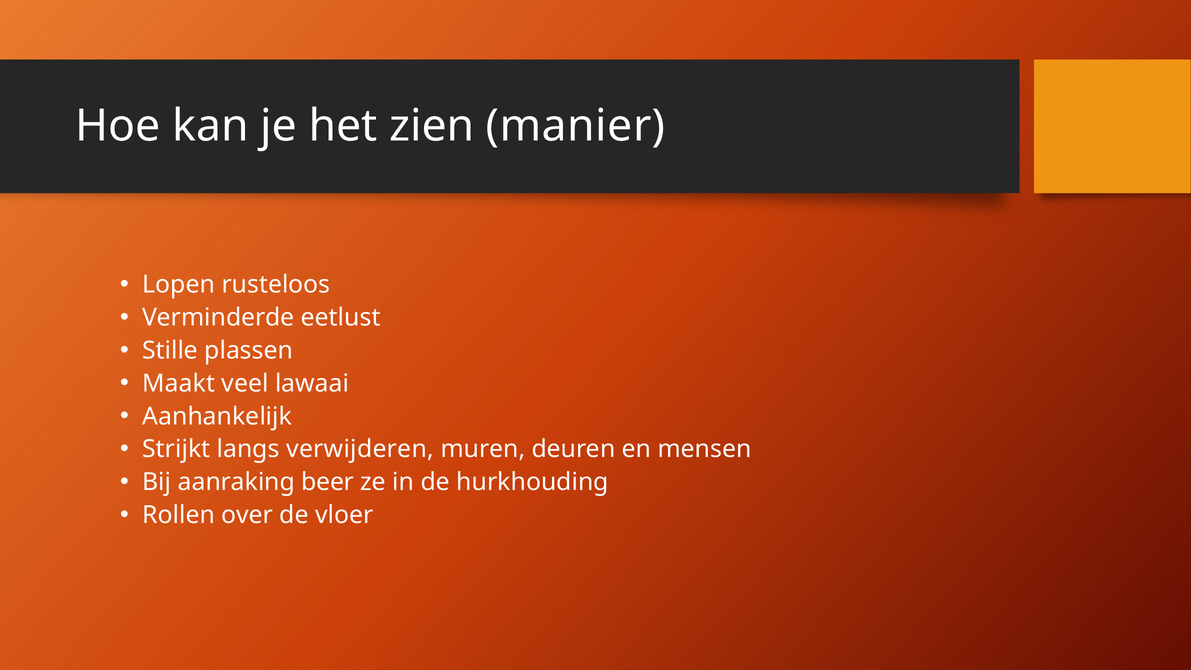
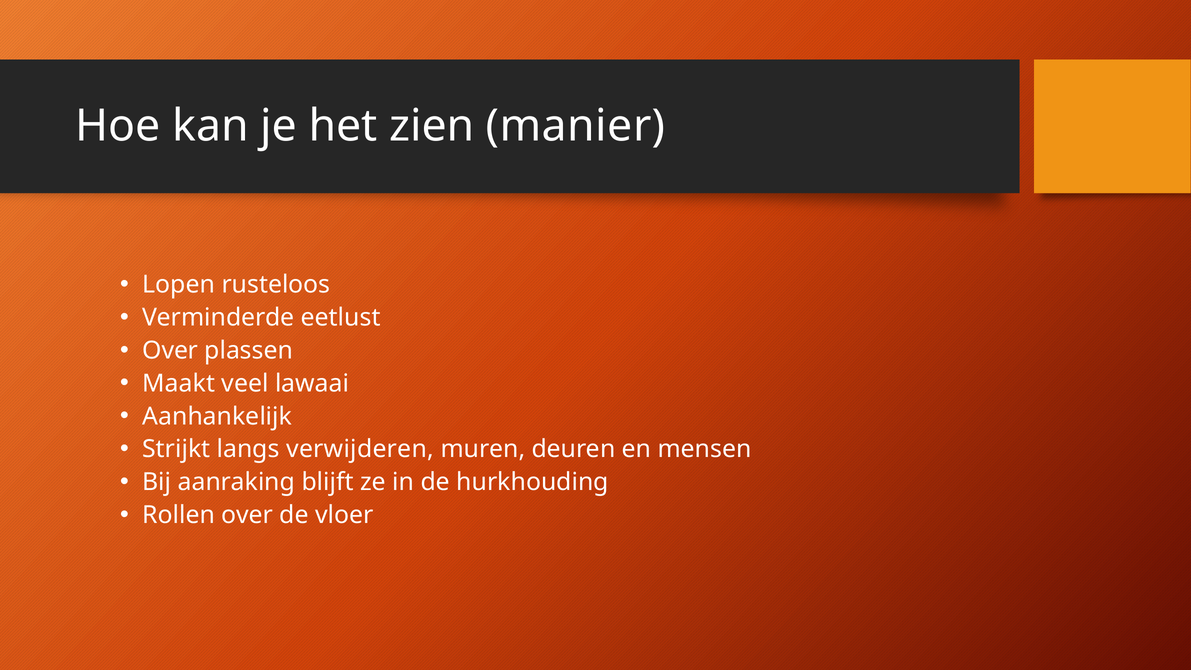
Stille at (170, 350): Stille -> Over
beer: beer -> blijft
